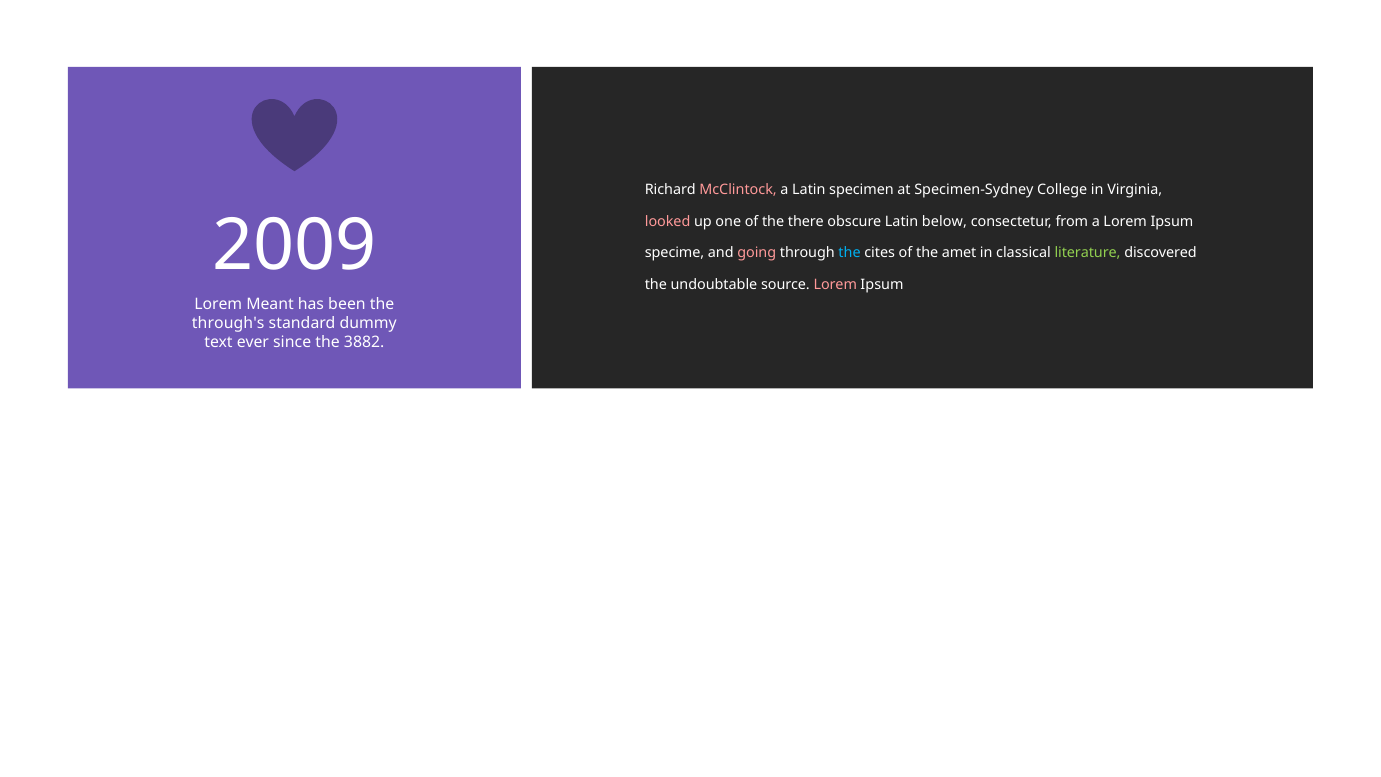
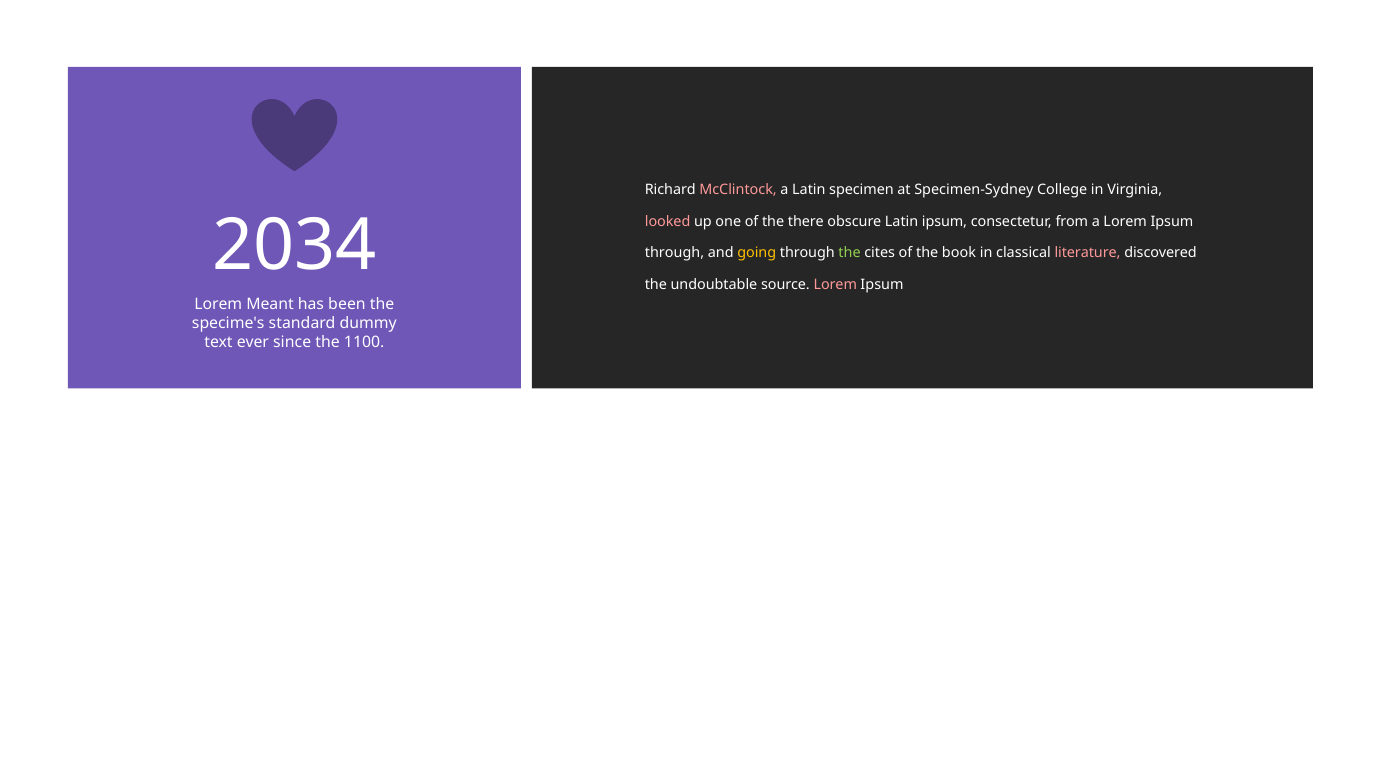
Latin below: below -> ipsum
2009: 2009 -> 2034
specime at (675, 253): specime -> through
going colour: pink -> yellow
the at (850, 253) colour: light blue -> light green
amet: amet -> book
literature colour: light green -> pink
through's: through's -> specime's
3882: 3882 -> 1100
